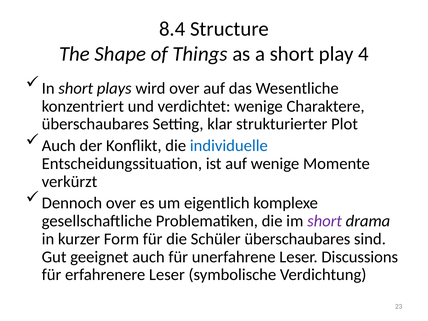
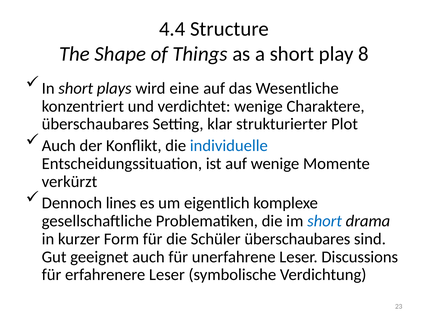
8.4: 8.4 -> 4.4
4: 4 -> 8
wird over: over -> eine
Dennoch over: over -> lines
short at (325, 221) colour: purple -> blue
